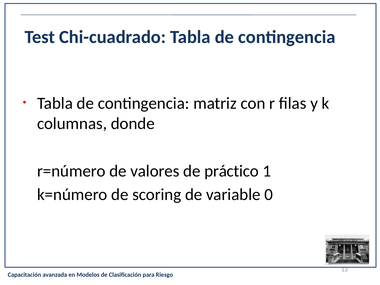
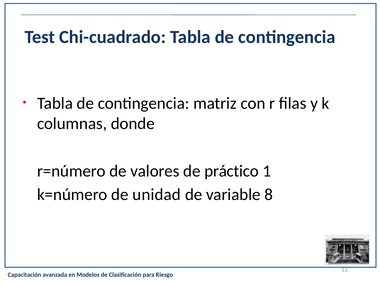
scoring: scoring -> unidad
0: 0 -> 8
